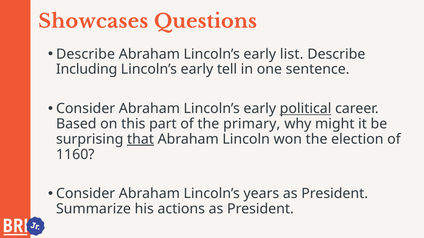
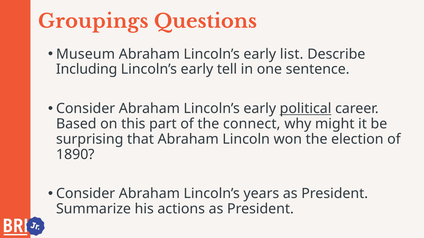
Showcases: Showcases -> Groupings
Describe at (85, 54): Describe -> Museum
primary: primary -> connect
that underline: present -> none
1160: 1160 -> 1890
